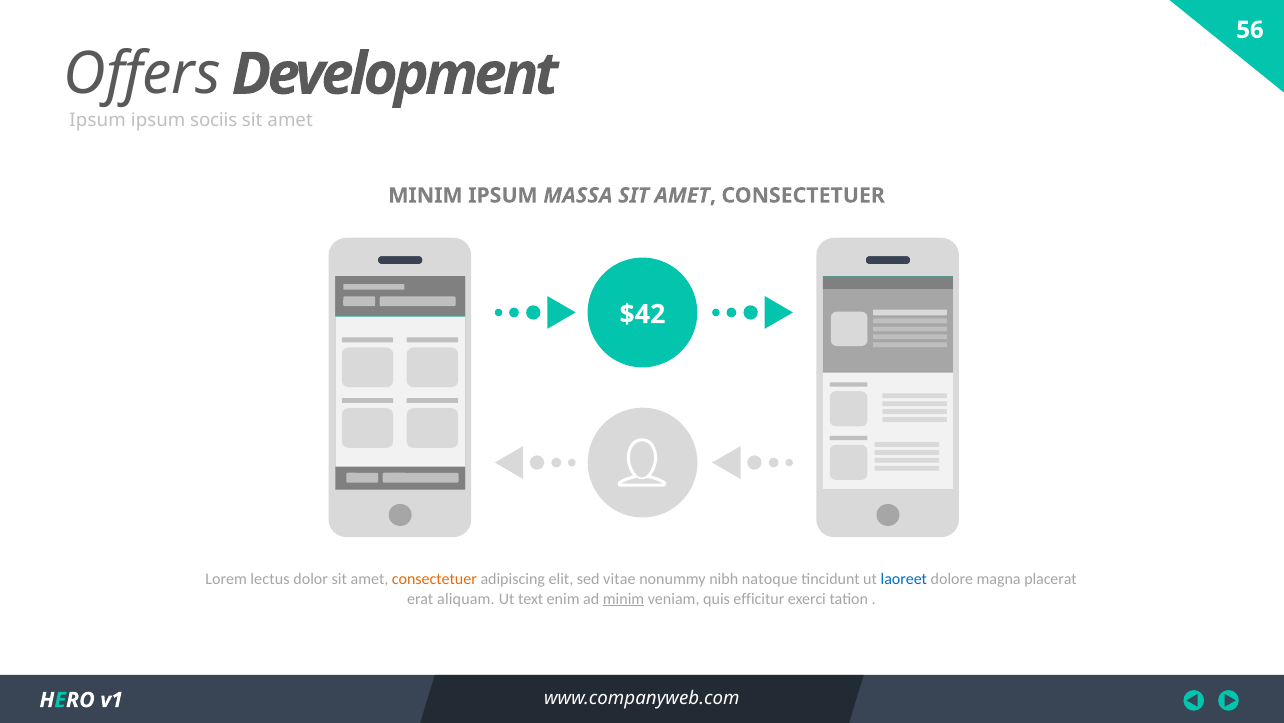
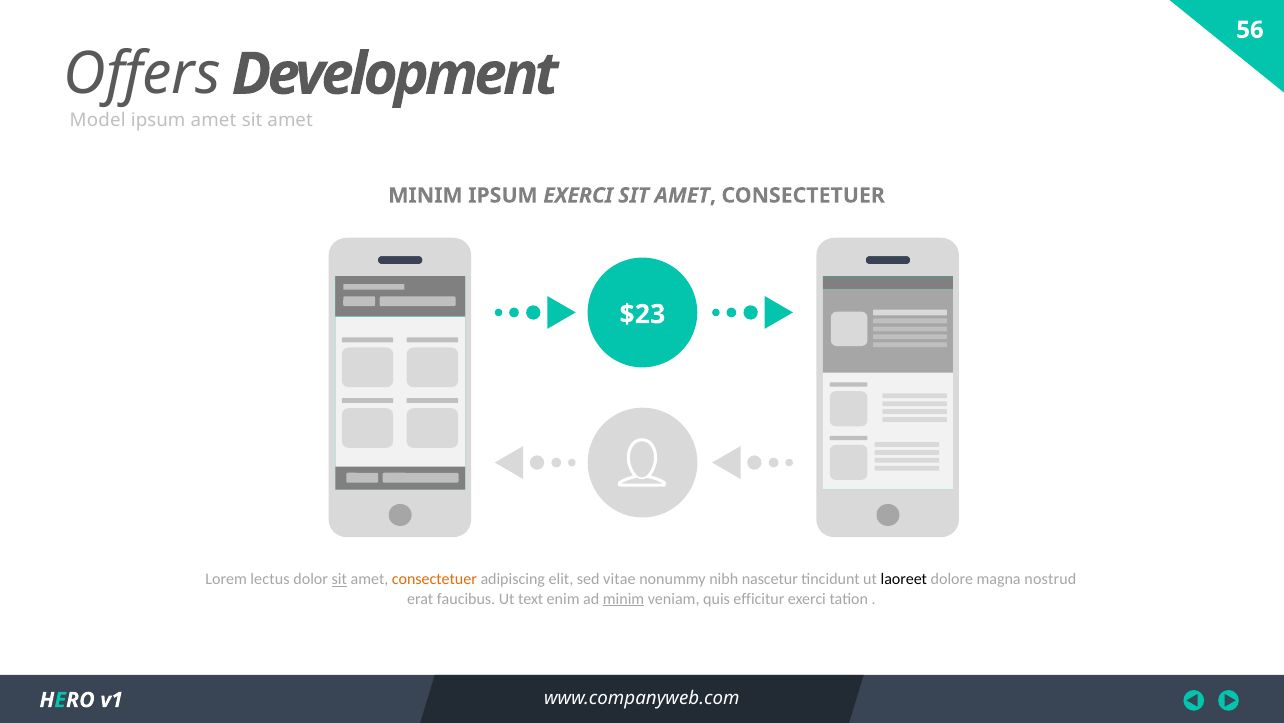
Ipsum at (98, 120): Ipsum -> Model
ipsum sociis: sociis -> amet
IPSUM MASSA: MASSA -> EXERCI
$42: $42 -> $23
sit at (339, 579) underline: none -> present
natoque: natoque -> nascetur
laoreet colour: blue -> black
placerat: placerat -> nostrud
aliquam: aliquam -> faucibus
